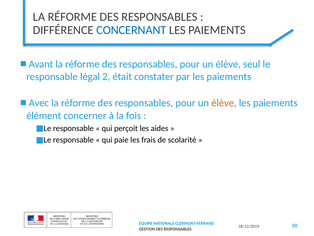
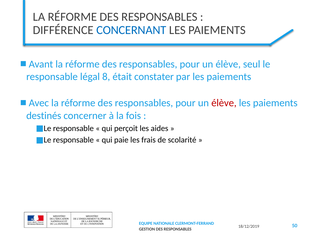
2: 2 -> 8
élève at (224, 103) colour: orange -> red
élément: élément -> destinés
